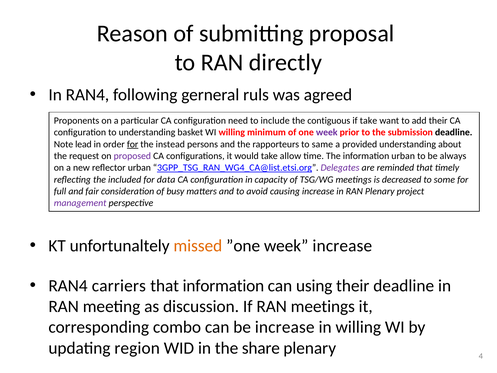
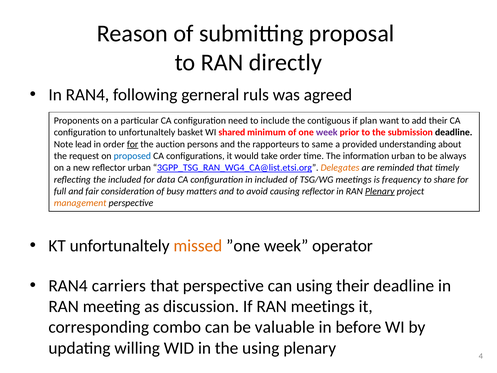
if take: take -> plan
to understanding: understanding -> unfortunaltely
WI willing: willing -> shared
instead: instead -> auction
proposed colour: purple -> blue
take allow: allow -> order
Delegates colour: purple -> orange
in capacity: capacity -> included
decreased: decreased -> frequency
some: some -> share
causing increase: increase -> reflector
Plenary at (380, 191) underline: none -> present
management colour: purple -> orange
week increase: increase -> operator
that information: information -> perspective
be increase: increase -> valuable
in willing: willing -> before
region: region -> willing
the share: share -> using
